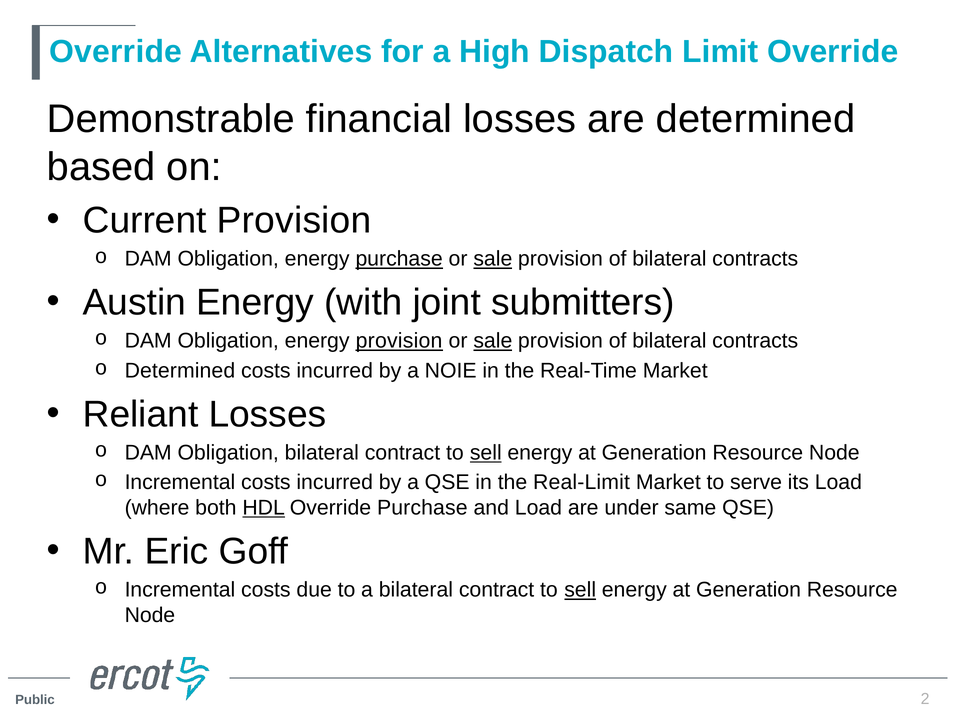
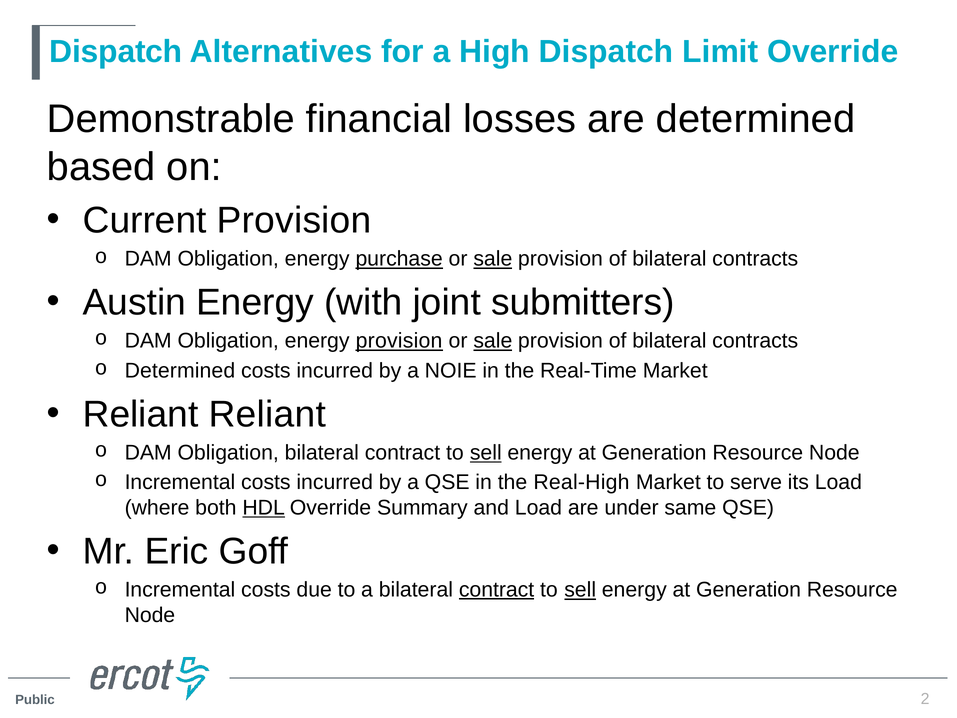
Override at (116, 52): Override -> Dispatch
Reliant Losses: Losses -> Reliant
Real-Limit: Real-Limit -> Real-High
Override Purchase: Purchase -> Summary
contract at (497, 590) underline: none -> present
